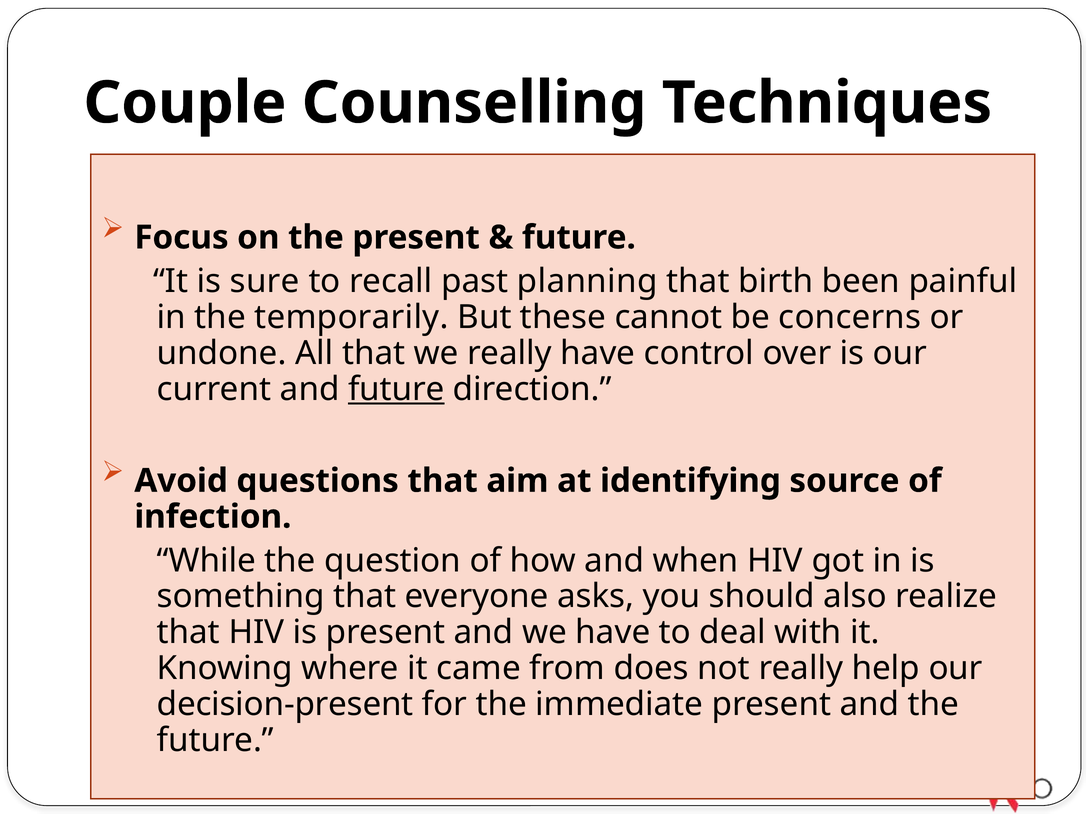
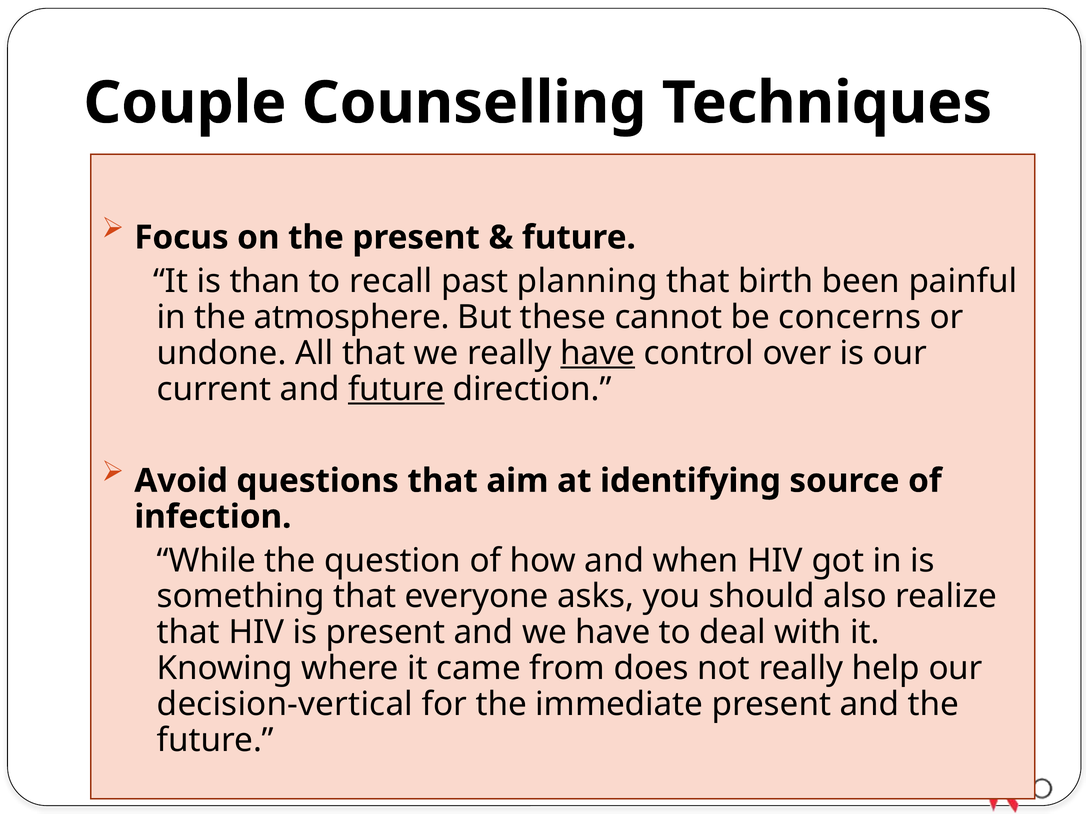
sure: sure -> than
temporarily: temporarily -> atmosphere
have at (598, 353) underline: none -> present
decision-present: decision-present -> decision-vertical
